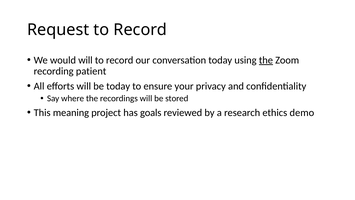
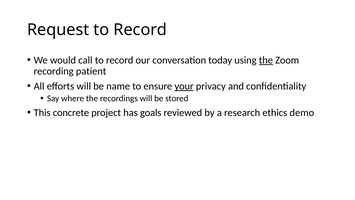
would will: will -> call
be today: today -> name
your underline: none -> present
meaning: meaning -> concrete
